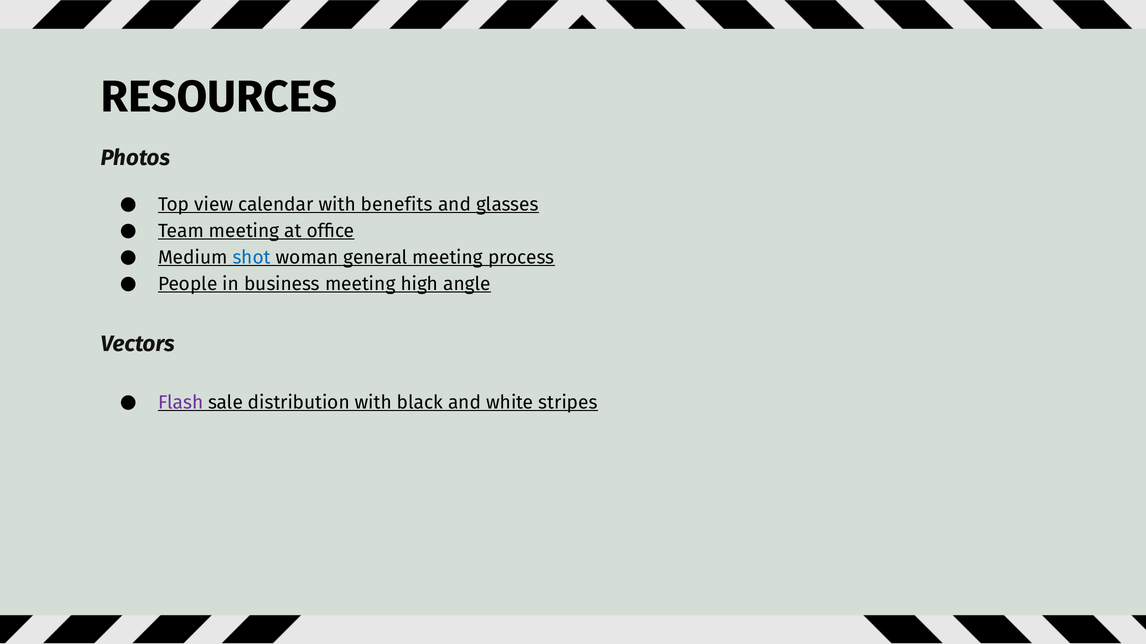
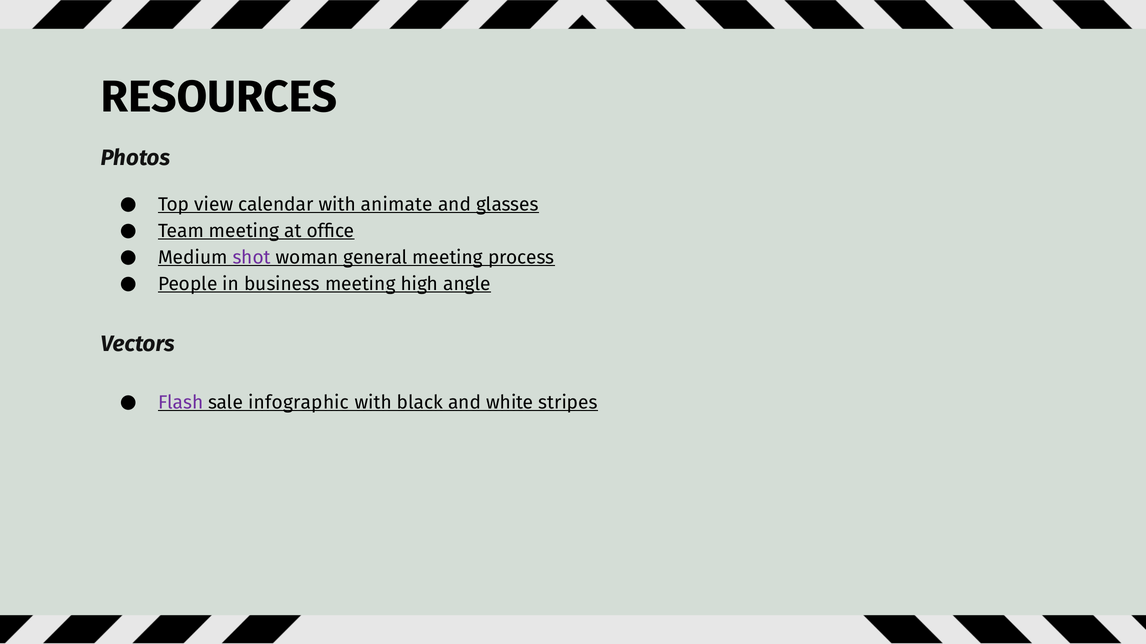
benefits: benefits -> animate
shot colour: blue -> purple
distribution: distribution -> infographic
